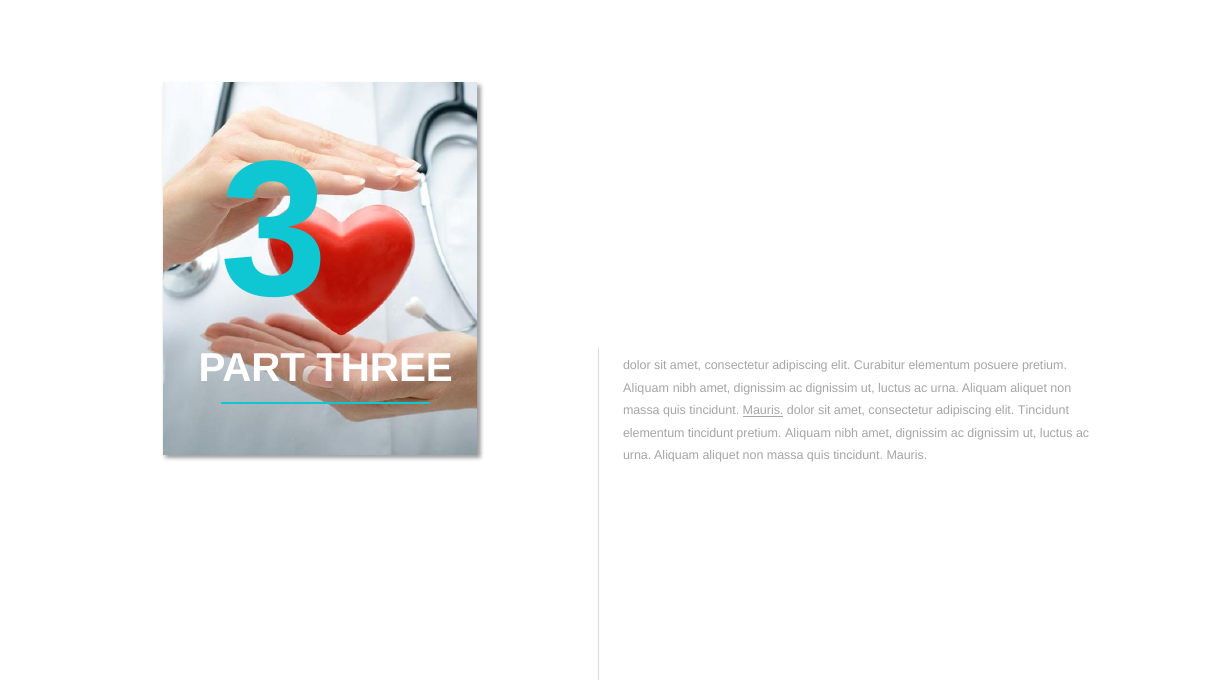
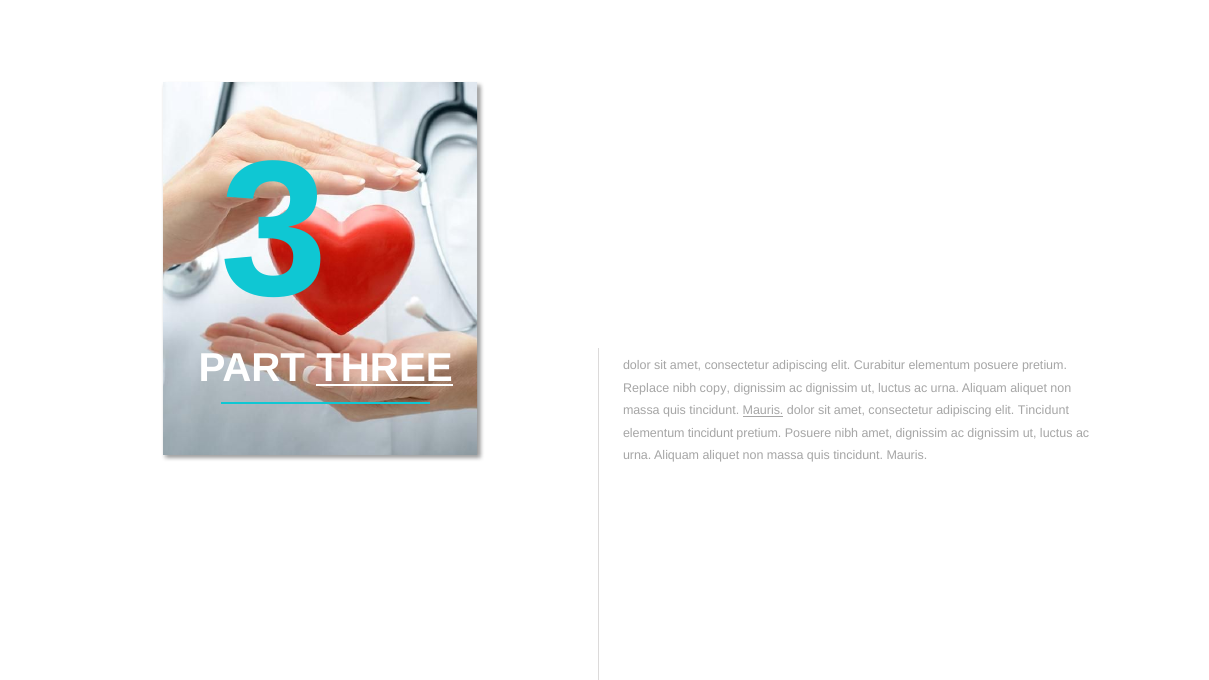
THREE underline: none -> present
Aliquam at (646, 388): Aliquam -> Replace
amet at (715, 388): amet -> copy
Aliquam at (808, 433): Aliquam -> Posuere
